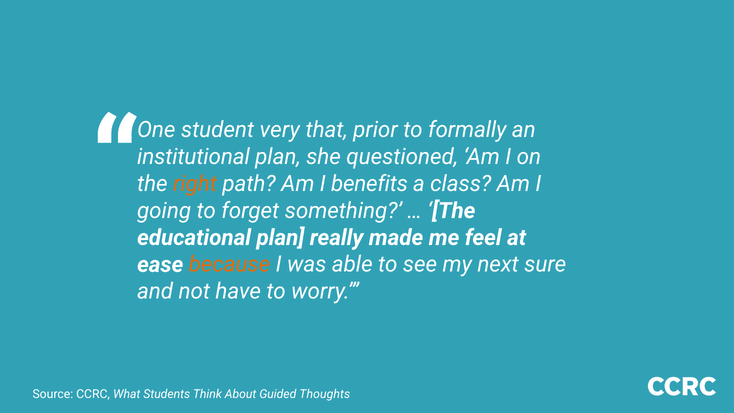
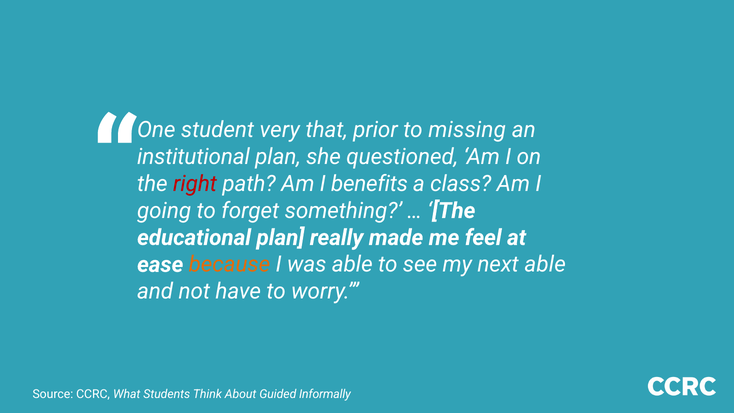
formally: formally -> missing
right colour: orange -> red
next sure: sure -> able
Thoughts: Thoughts -> Informally
